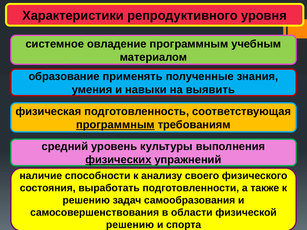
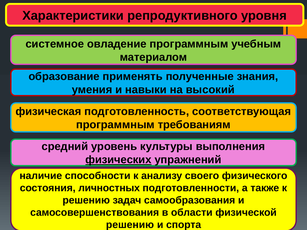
выявить: выявить -> высокий
программным at (115, 125) underline: present -> none
выработать: выработать -> личностных
